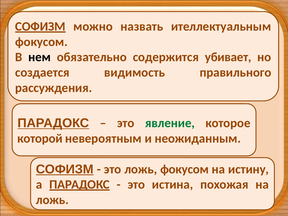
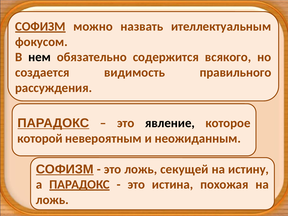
убивает: убивает -> всякого
явление colour: green -> black
ложь фокусом: фокусом -> секущей
